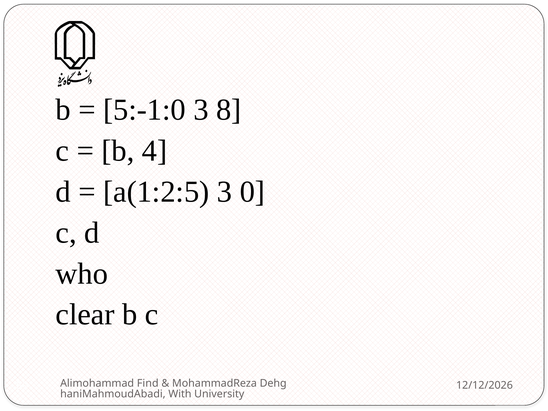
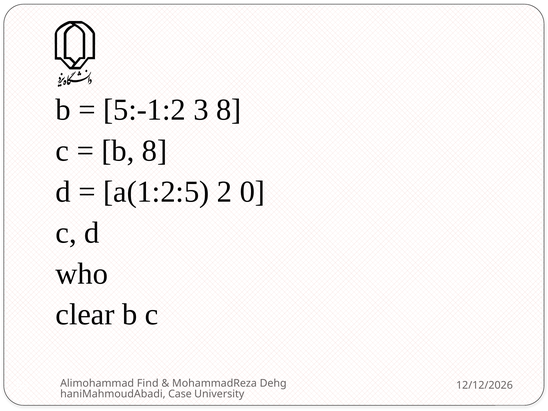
5:-1:0: 5:-1:0 -> 5:-1:2
b 4: 4 -> 8
a(1:2:5 3: 3 -> 2
With: With -> Case
